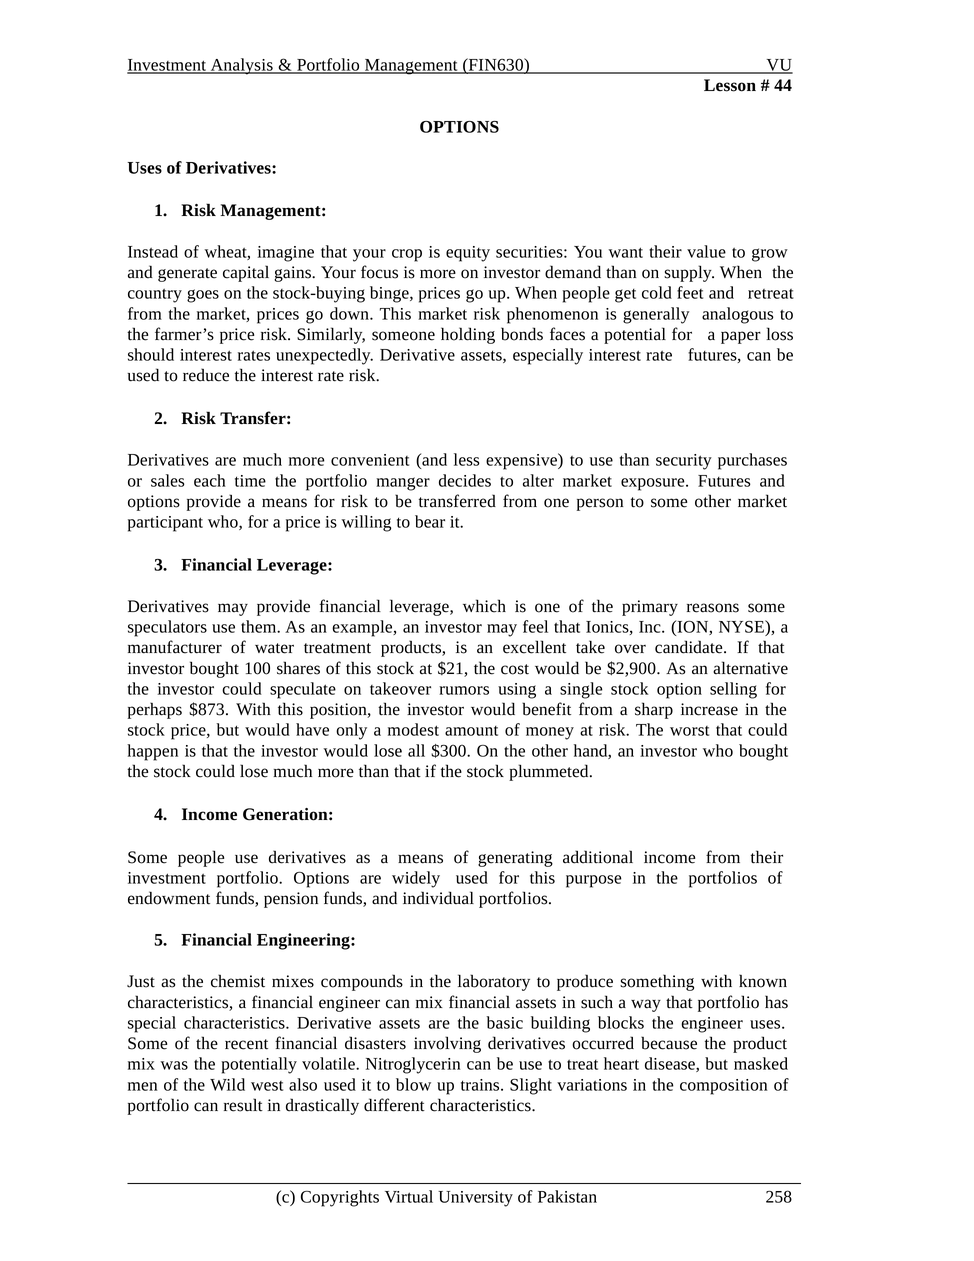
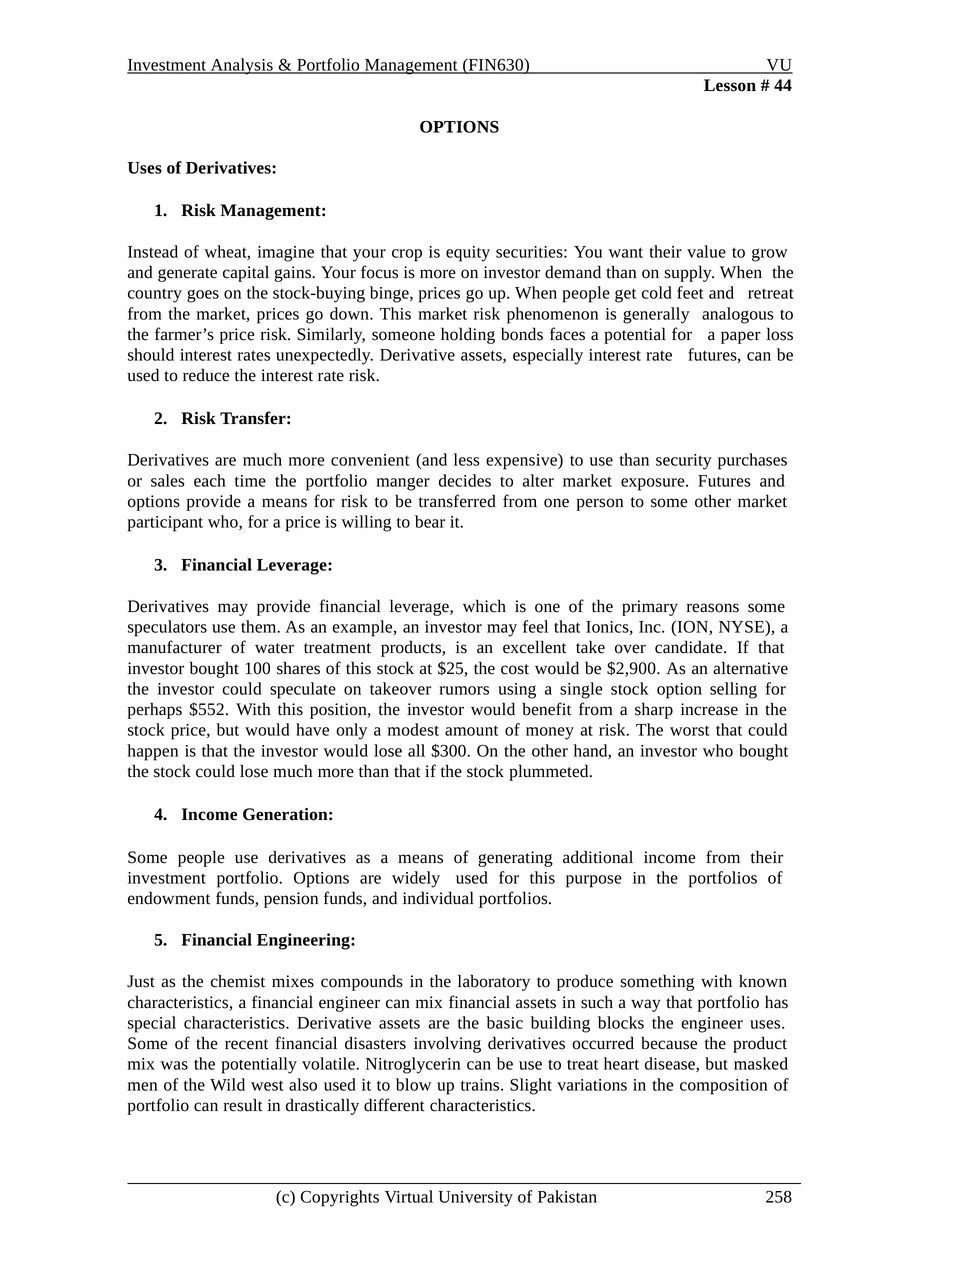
$21: $21 -> $25
$873: $873 -> $552
